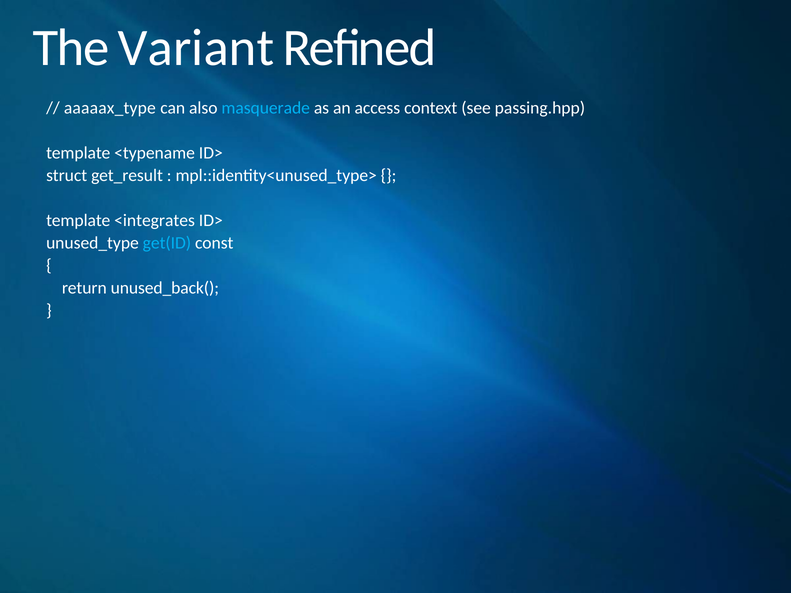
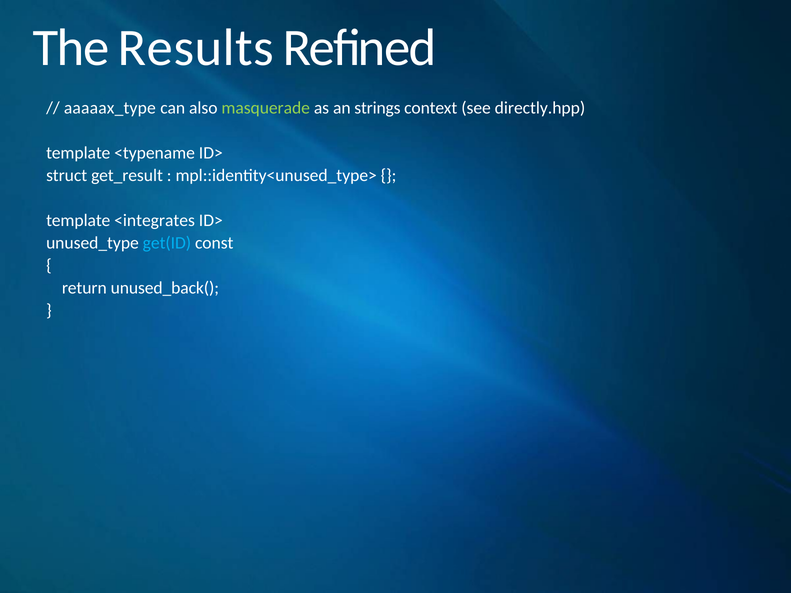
Variant: Variant -> Results
masquerade colour: light blue -> light green
access: access -> strings
passing.hpp: passing.hpp -> directly.hpp
